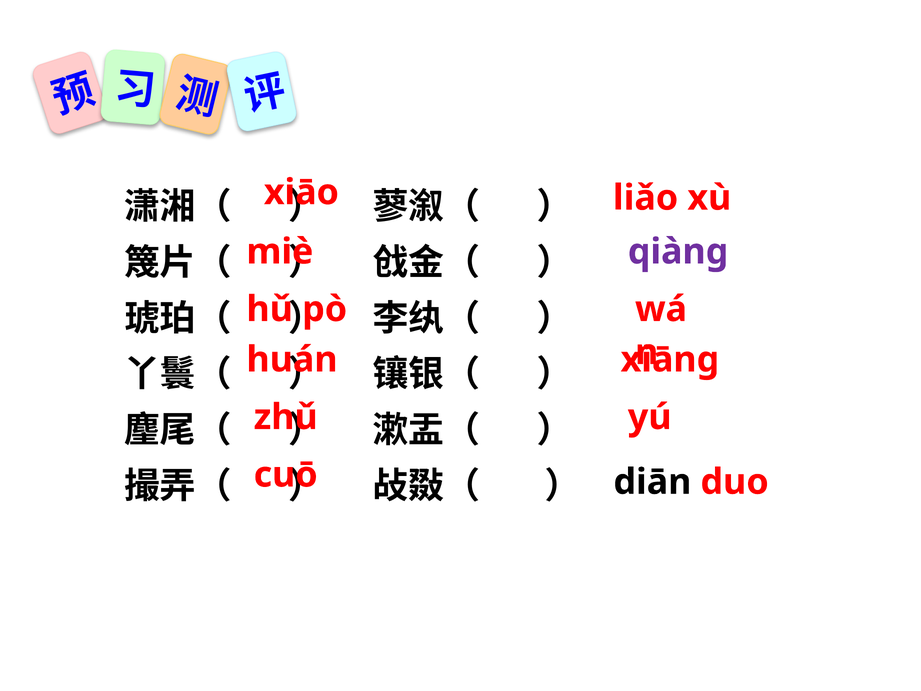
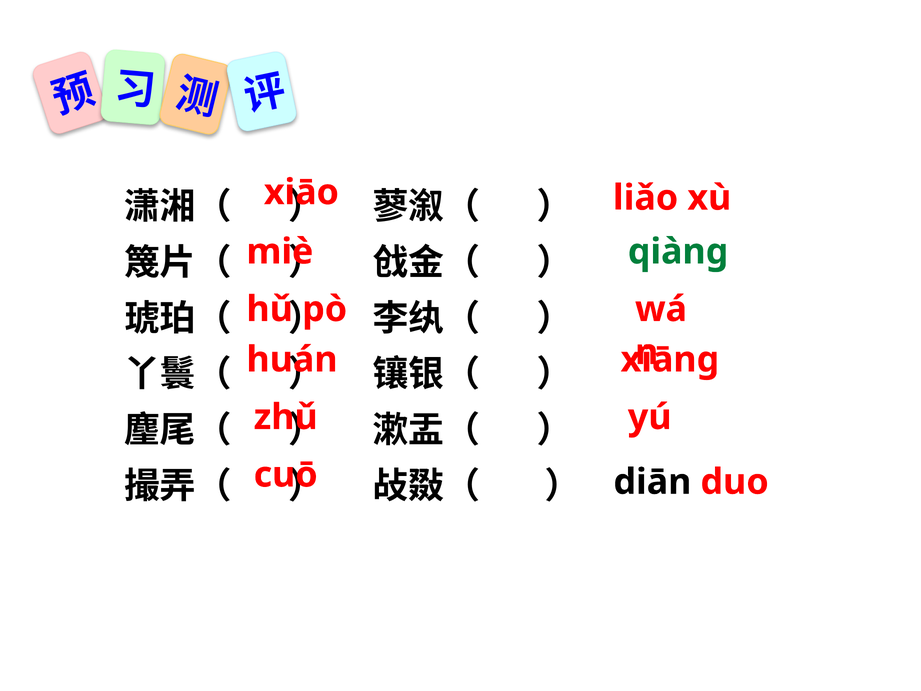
qiànɡ colour: purple -> green
